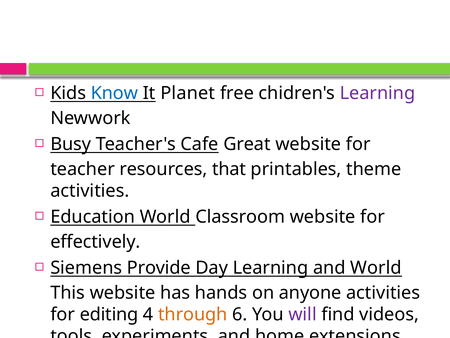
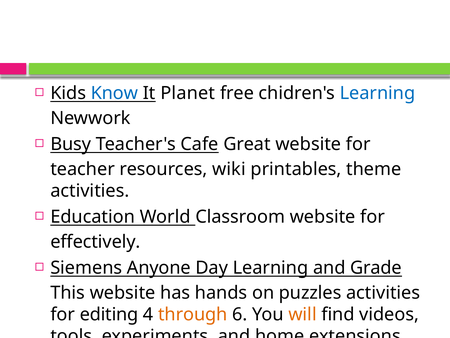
Learning at (377, 93) colour: purple -> blue
that: that -> wiki
Provide: Provide -> Anyone
and World: World -> Grade
anyone: anyone -> puzzles
will colour: purple -> orange
